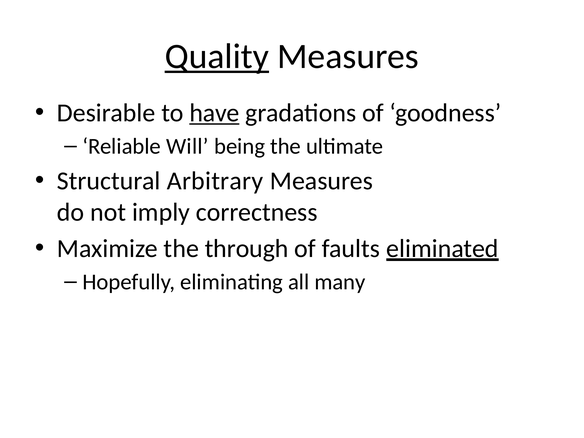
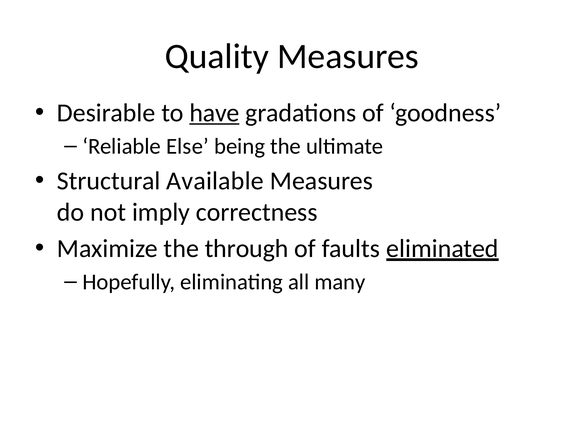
Quality underline: present -> none
Will: Will -> Else
Arbitrary: Arbitrary -> Available
